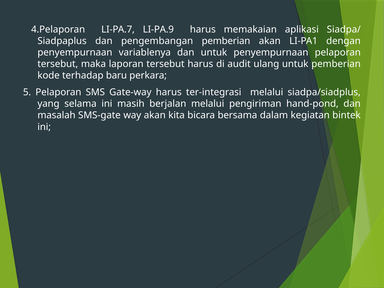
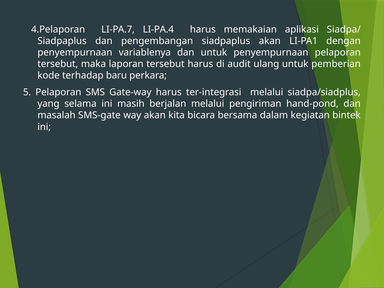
LI-PA.9: LI-PA.9 -> LI-PA.4
pengembangan pemberian: pemberian -> siadpaplus
